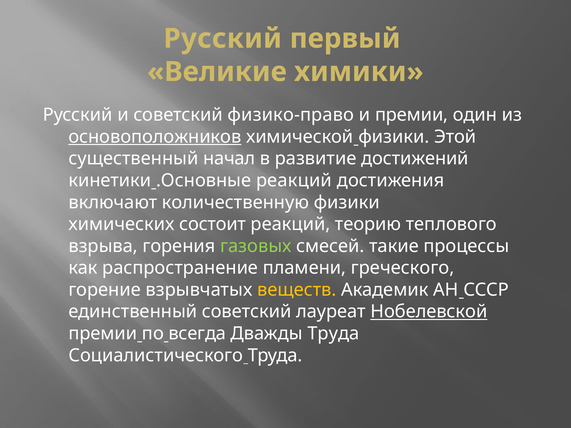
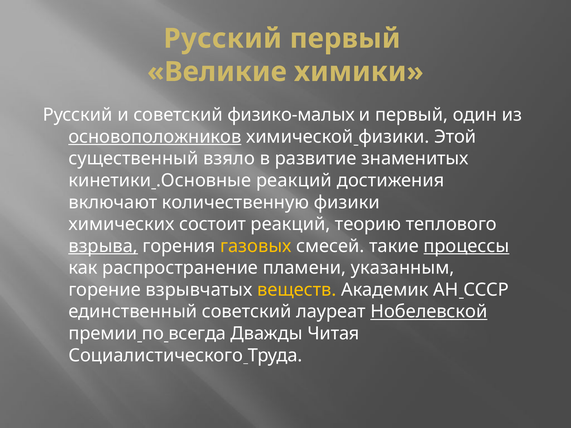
физико-право: физико-право -> физико-малых
и премии: премии -> первый
начал: начал -> взяло
достижений: достижений -> знаменитых
взрыва underline: none -> present
газовых colour: light green -> yellow
процессы underline: none -> present
греческого: греческого -> указанным
Дважды Труда: Труда -> Читая
